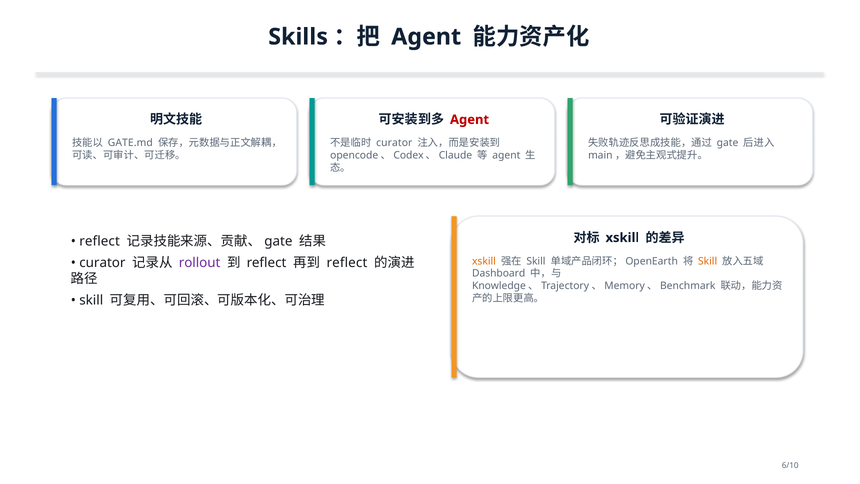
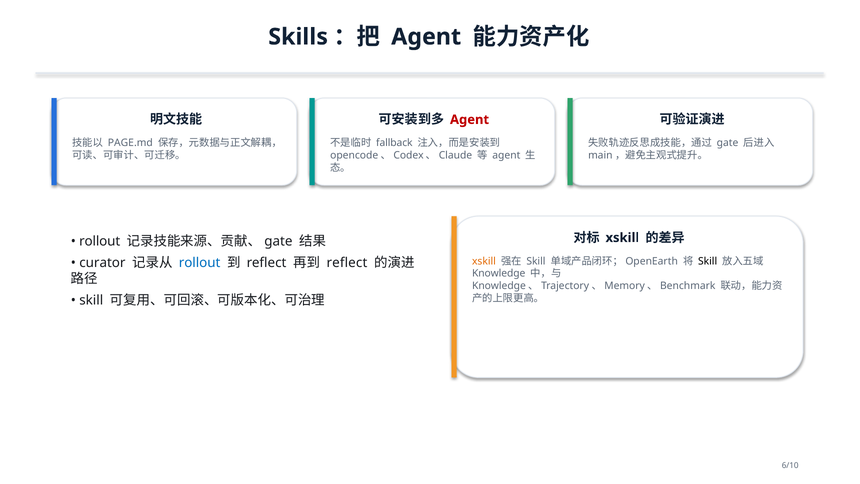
GATE.md: GATE.md -> PAGE.md
curator at (394, 143): curator -> fallback
reflect at (100, 241): reflect -> rollout
Skill at (708, 261) colour: orange -> black
rollout at (200, 263) colour: purple -> blue
Dashboard: Dashboard -> Knowledge
